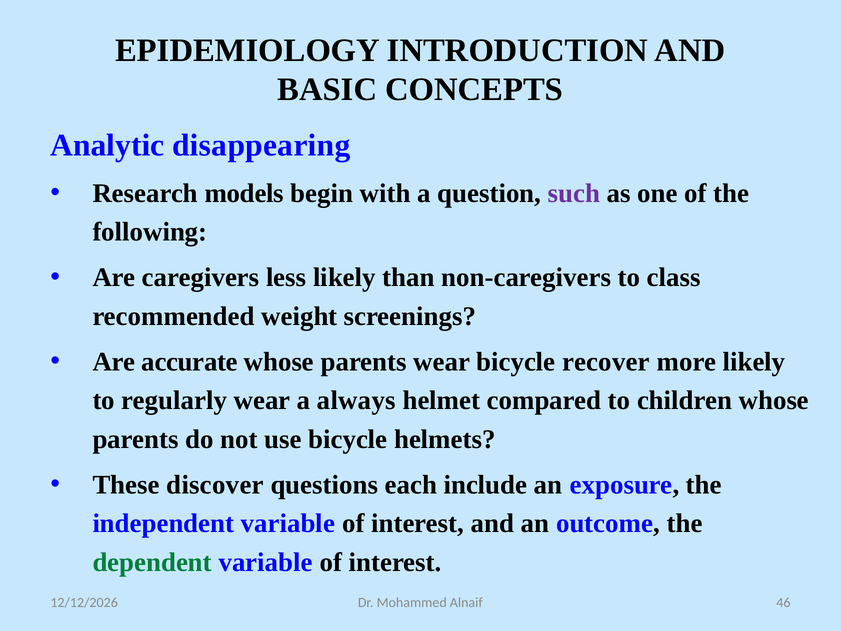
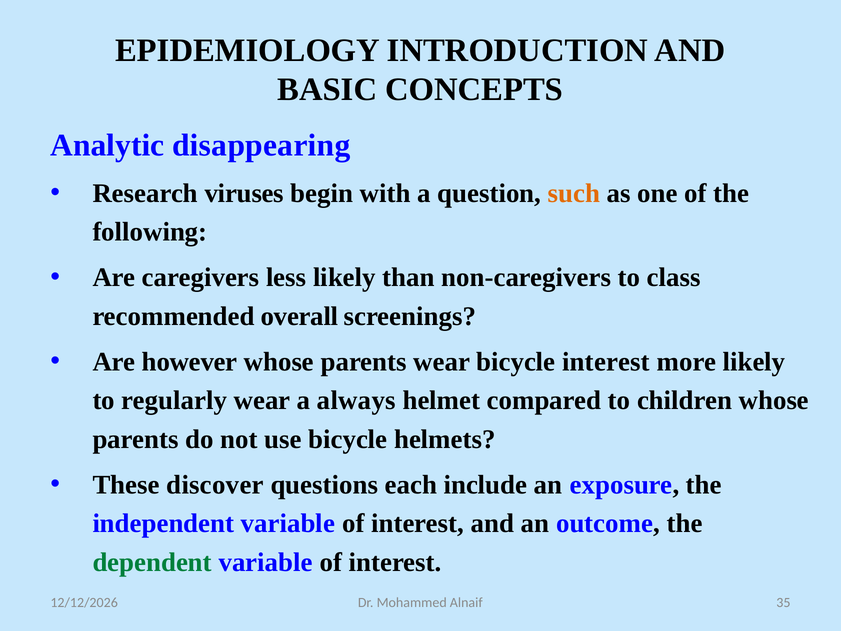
models: models -> viruses
such colour: purple -> orange
weight: weight -> overall
accurate: accurate -> however
bicycle recover: recover -> interest
46: 46 -> 35
